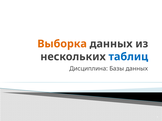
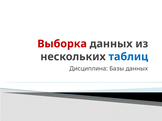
Выборка colour: orange -> red
